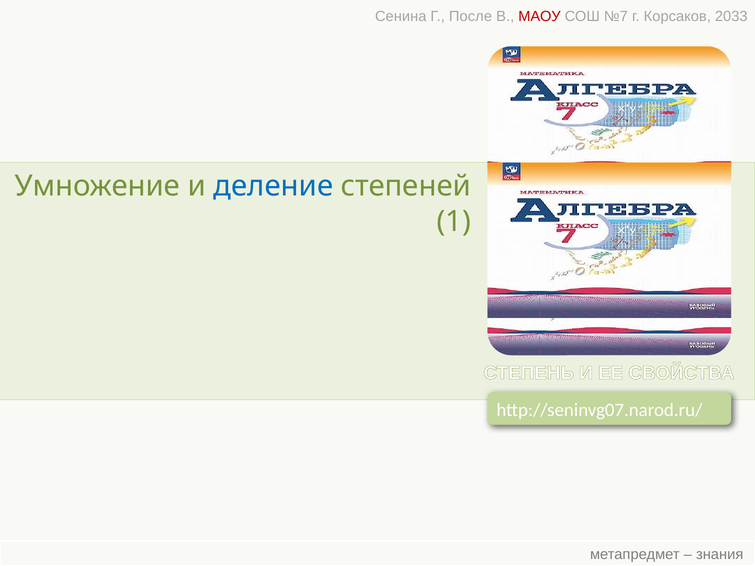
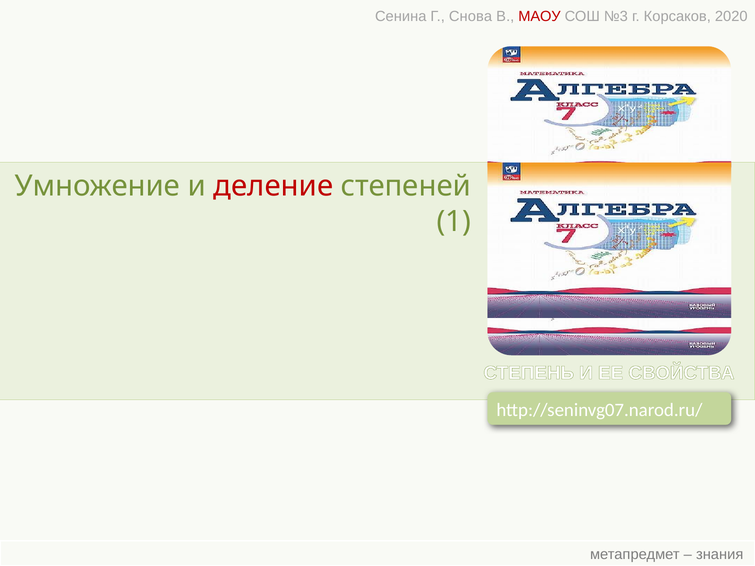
После: После -> Снова
№7: №7 -> №3
2033: 2033 -> 2020
деление colour: blue -> red
